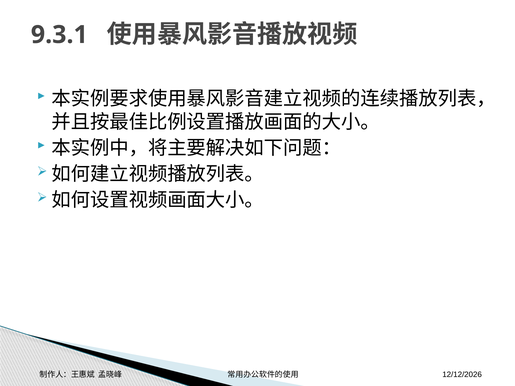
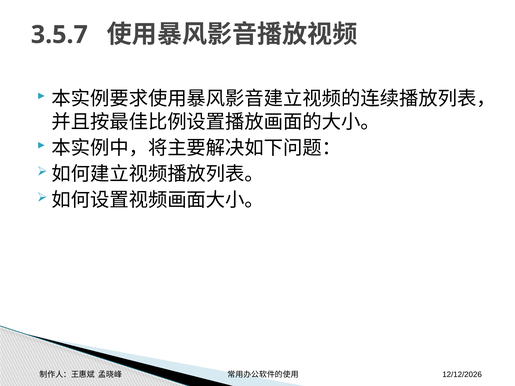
9.3.1: 9.3.1 -> 3.5.7
